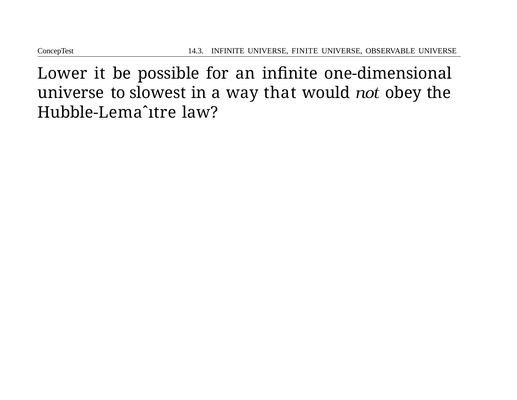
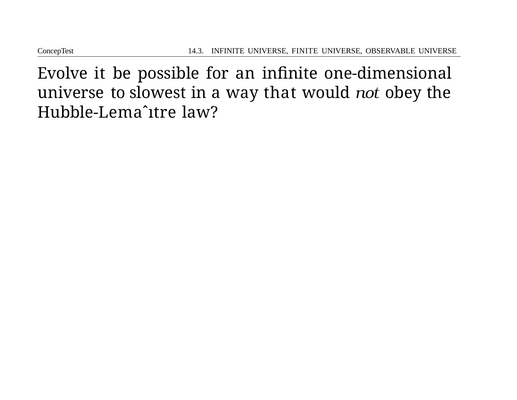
Lower: Lower -> Evolve
